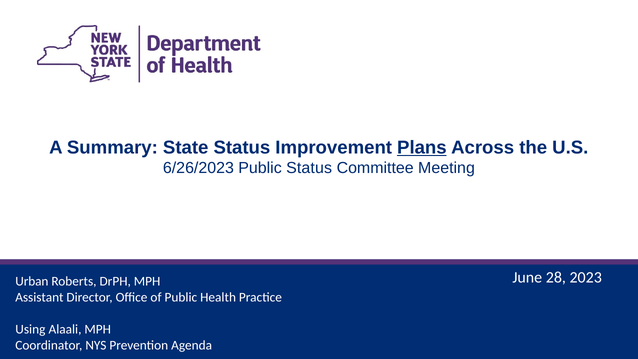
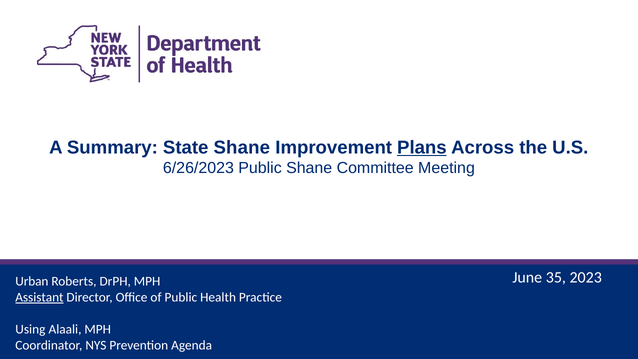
State Status: Status -> Shane
Public Status: Status -> Shane
28: 28 -> 35
Assistant underline: none -> present
